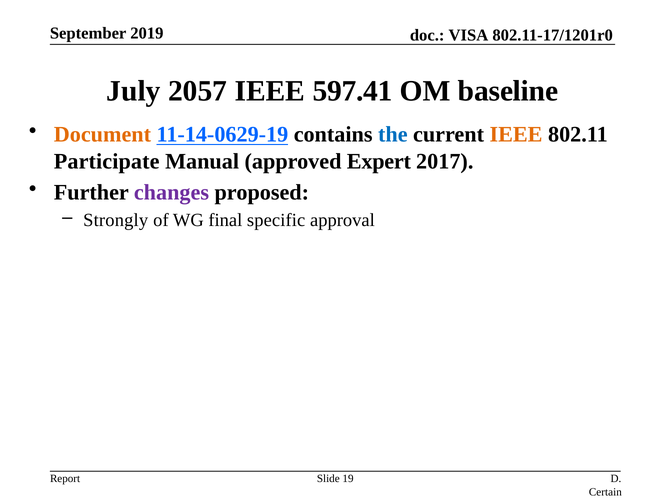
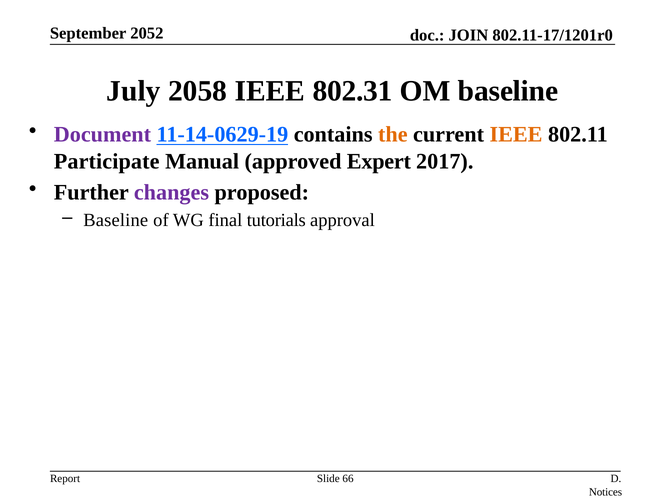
2019: 2019 -> 2052
VISA: VISA -> JOIN
2057: 2057 -> 2058
597.41: 597.41 -> 802.31
Document colour: orange -> purple
the colour: blue -> orange
Strongly at (116, 220): Strongly -> Baseline
specific: specific -> tutorials
19: 19 -> 66
Certain: Certain -> Notices
